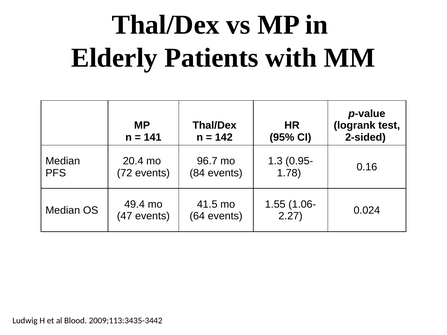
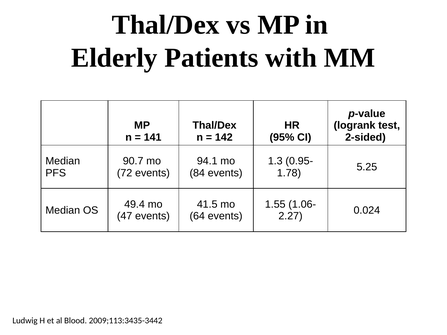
20.4: 20.4 -> 90.7
96.7: 96.7 -> 94.1
0.16: 0.16 -> 5.25
